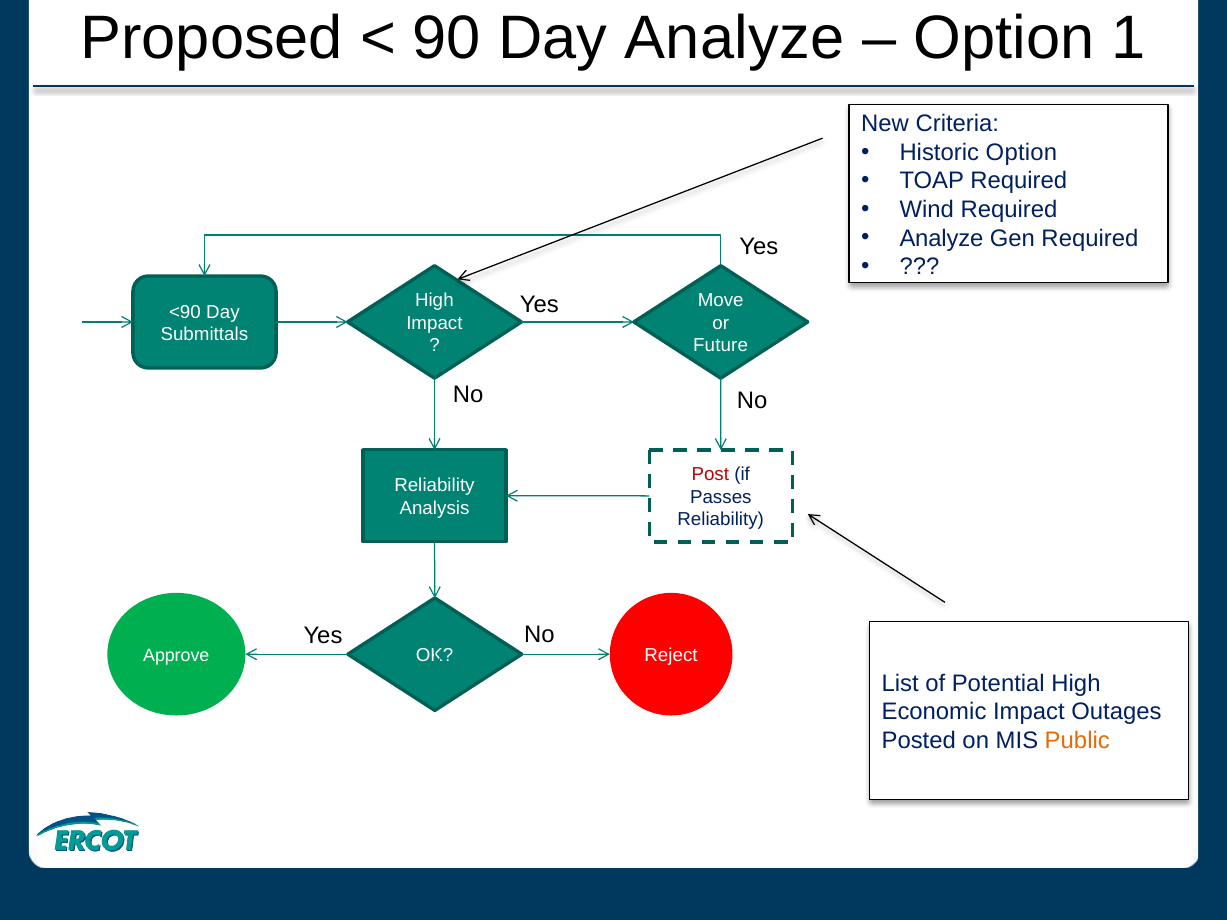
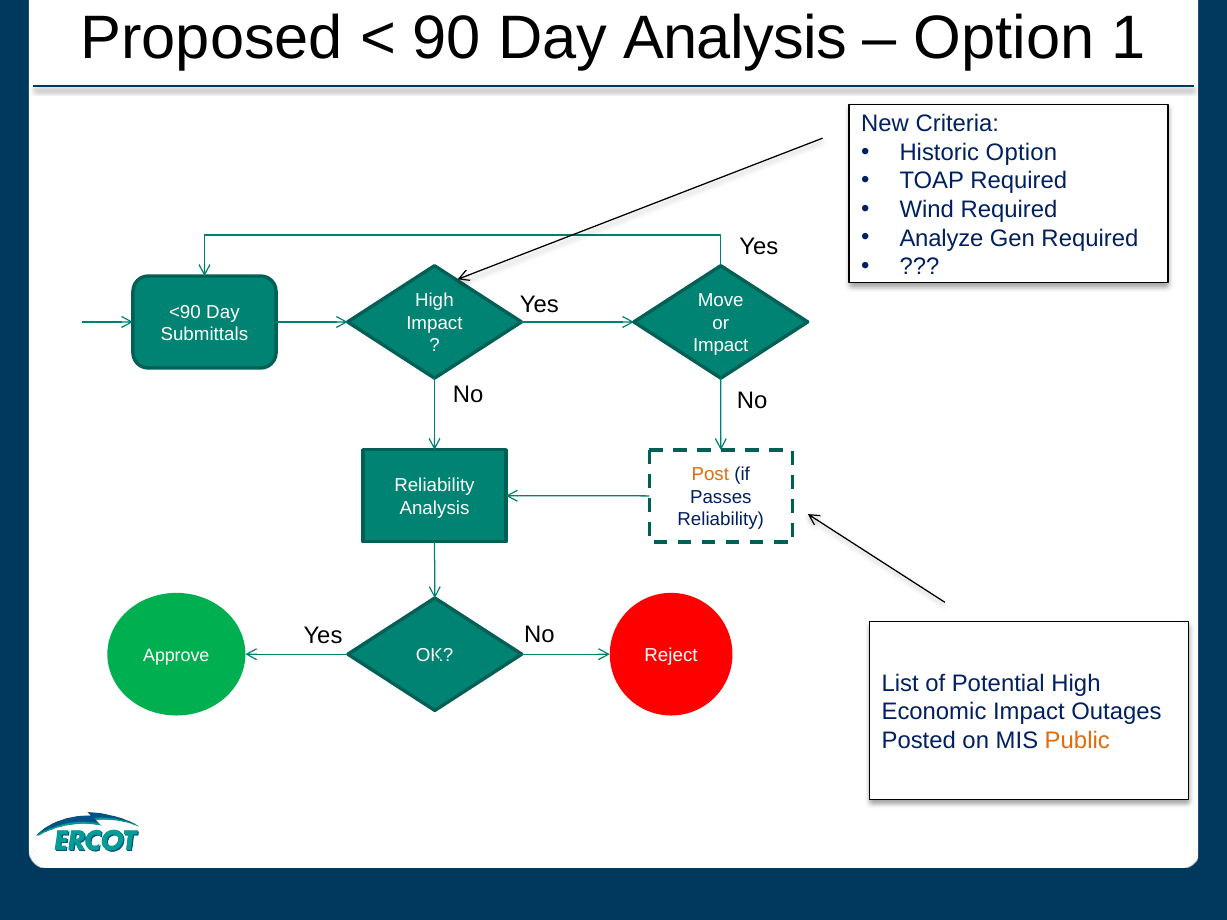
Day Analyze: Analyze -> Analysis
Future at (721, 346): Future -> Impact
Post colour: red -> orange
